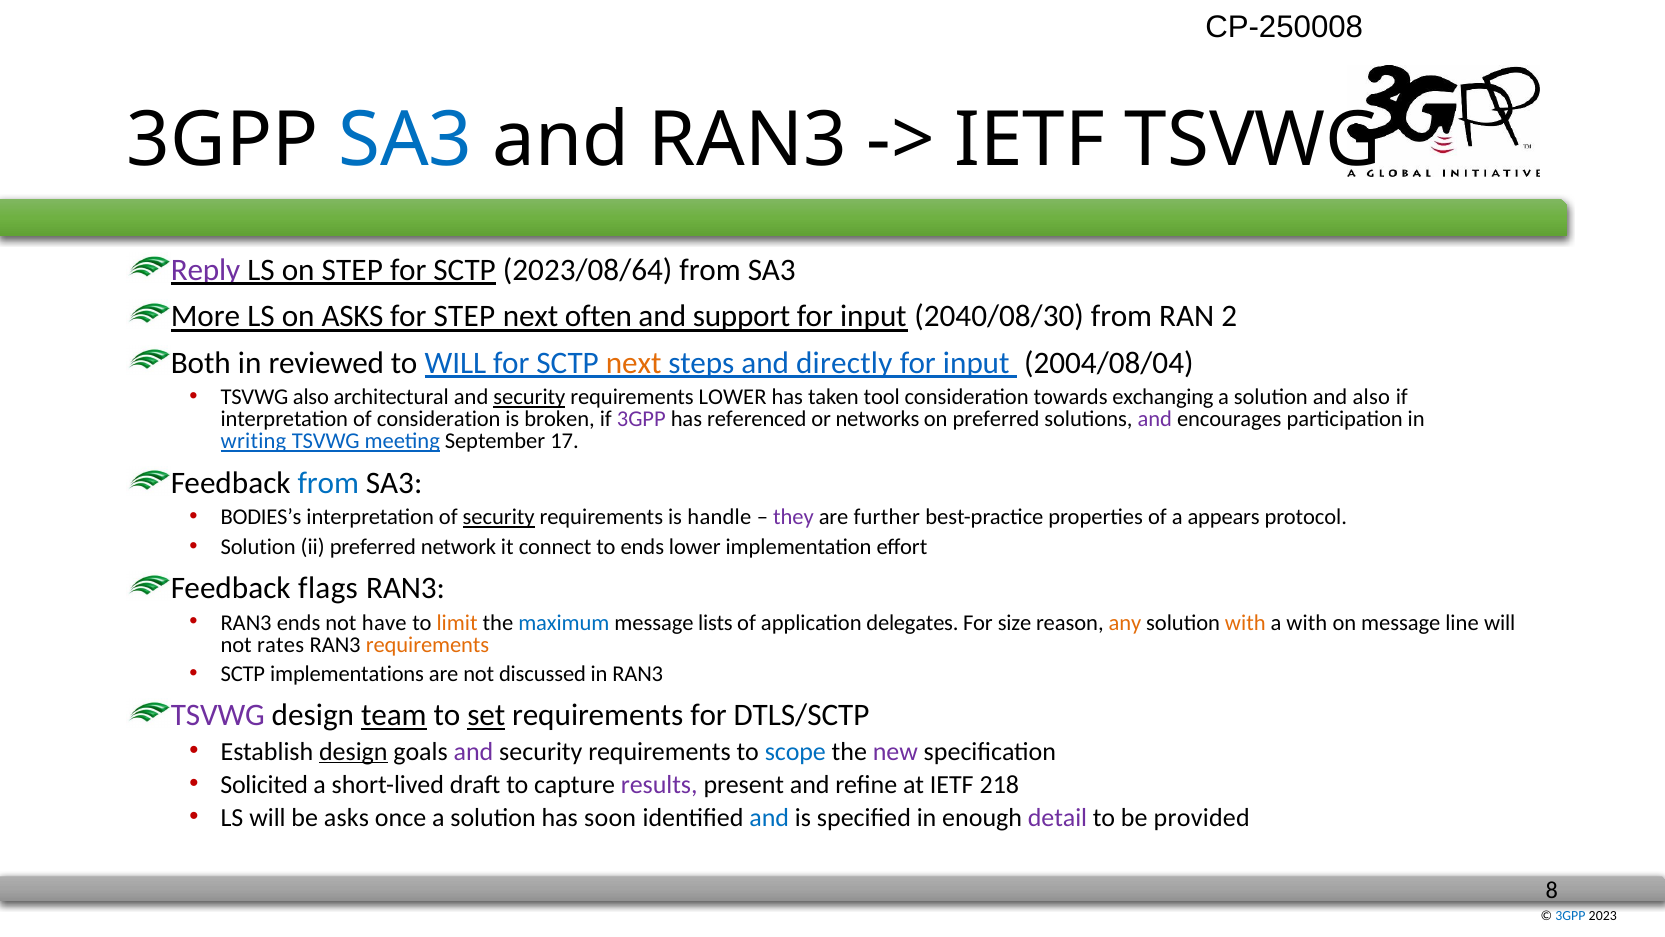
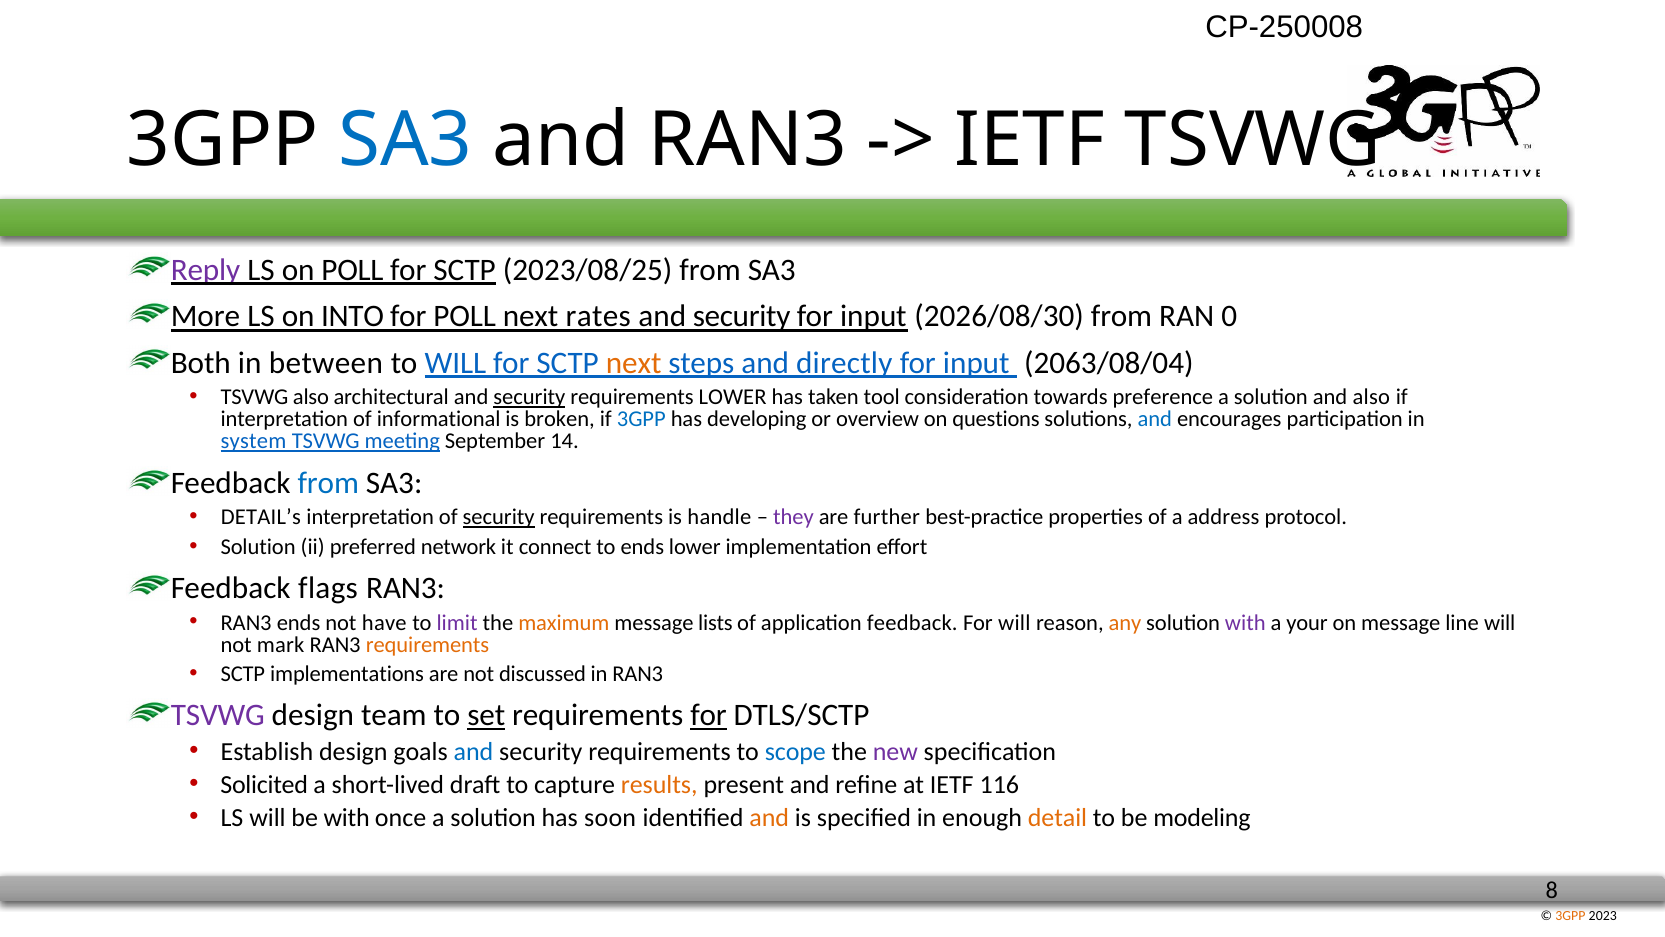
on STEP: STEP -> POLL
2023/08/64: 2023/08/64 -> 2023/08/25
on ASKS: ASKS -> INTO
for STEP: STEP -> POLL
often: often -> rates
support at (742, 316): support -> security
2040/08/30: 2040/08/30 -> 2026/08/30
2: 2 -> 0
reviewed: reviewed -> between
2004/08/04: 2004/08/04 -> 2063/08/04
exchanging: exchanging -> preference
of consideration: consideration -> informational
3GPP at (641, 419) colour: purple -> blue
referenced: referenced -> developing
networks: networks -> overview
on preferred: preferred -> questions
and at (1155, 419) colour: purple -> blue
writing: writing -> system
17: 17 -> 14
BODIES’s: BODIES’s -> DETAIL’s
appears: appears -> address
limit colour: orange -> purple
maximum colour: blue -> orange
application delegates: delegates -> feedback
For size: size -> will
with at (1245, 622) colour: orange -> purple
a with: with -> your
rates: rates -> mark
team underline: present -> none
for at (709, 715) underline: none -> present
design at (353, 751) underline: present -> none
and at (474, 751) colour: purple -> blue
results colour: purple -> orange
218: 218 -> 116
be asks: asks -> with
and at (769, 817) colour: blue -> orange
detail colour: purple -> orange
provided: provided -> modeling
3GPP at (1570, 916) colour: blue -> orange
